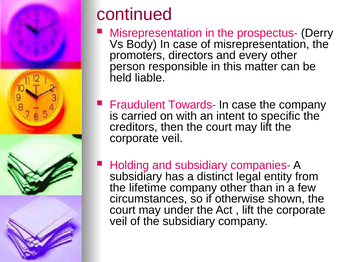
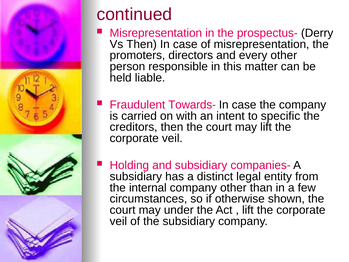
Vs Body: Body -> Then
lifetime: lifetime -> internal
